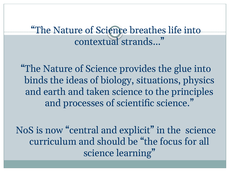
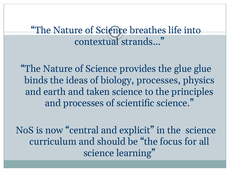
glue into: into -> glue
biology situations: situations -> processes
